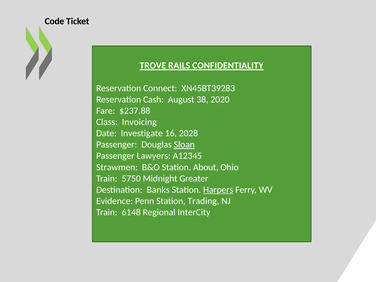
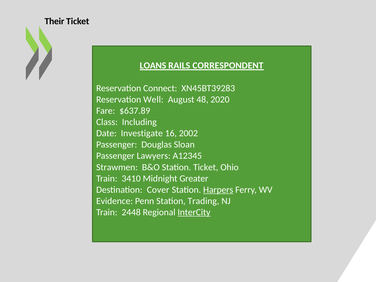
Code: Code -> Their
TROVE: TROVE -> LOANS
CONFIDENTIALITY: CONFIDENTIALITY -> CORRESPONDENT
Cash: Cash -> Well
38: 38 -> 48
$237.88: $237.88 -> $637.89
Invoicing: Invoicing -> Including
2028: 2028 -> 2002
Sloan underline: present -> none
Station About: About -> Ticket
5750: 5750 -> 3410
Banks: Banks -> Cover
6148: 6148 -> 2448
InterCity underline: none -> present
